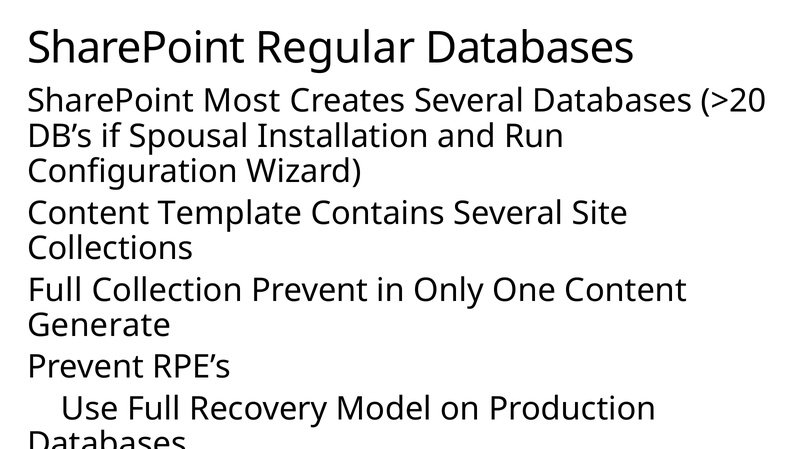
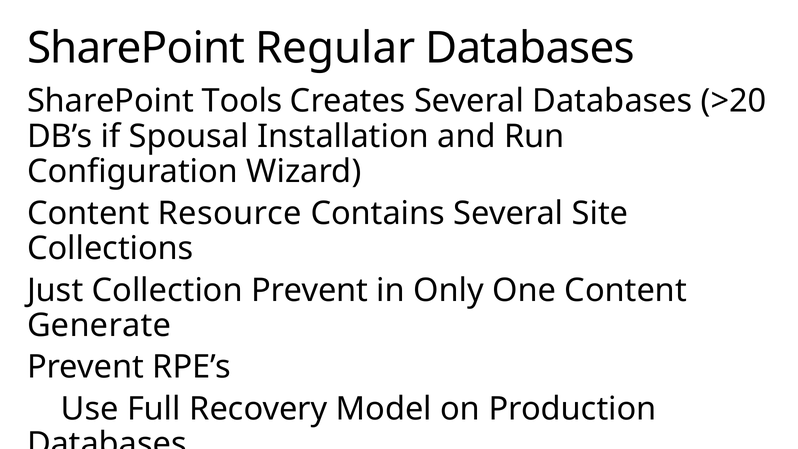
Most: Most -> Tools
Template: Template -> Resource
Full at (55, 290): Full -> Just
